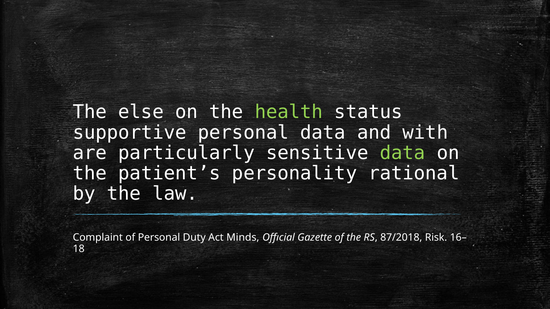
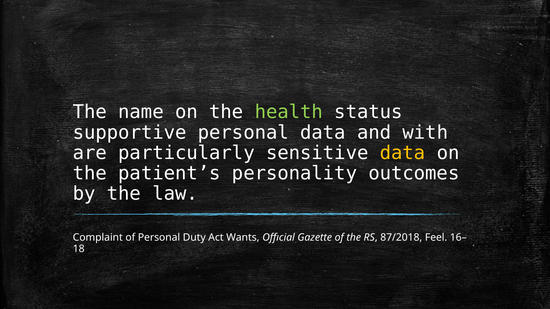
else: else -> name
data at (403, 153) colour: light green -> yellow
rational: rational -> outcomes
Minds: Minds -> Wants
Risk: Risk -> Feel
